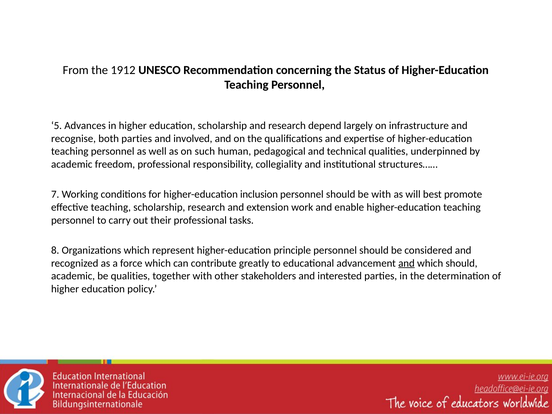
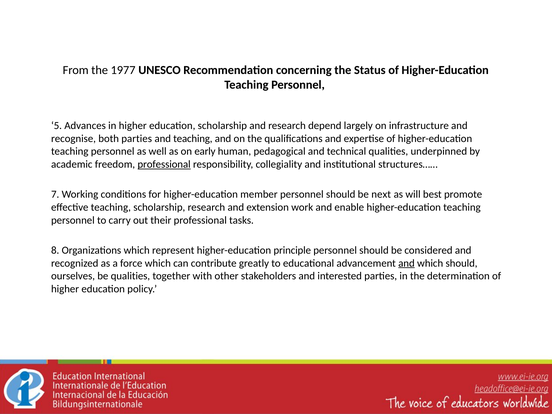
1912: 1912 -> 1977
and involved: involved -> teaching
such: such -> early
professional at (164, 164) underline: none -> present
inclusion: inclusion -> member
be with: with -> next
academic at (73, 276): academic -> ourselves
